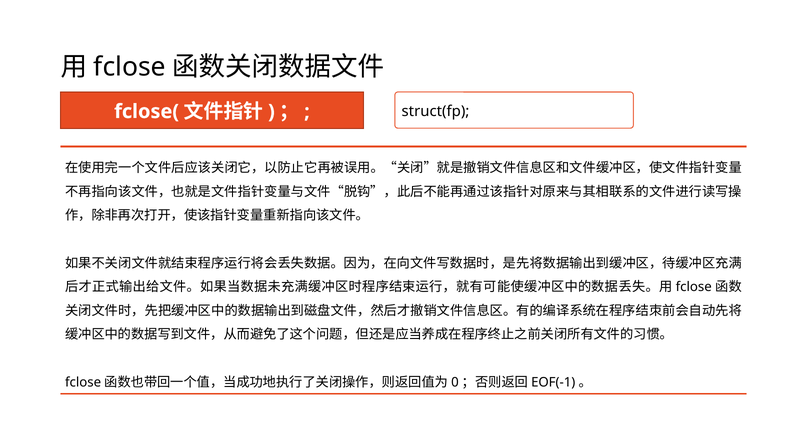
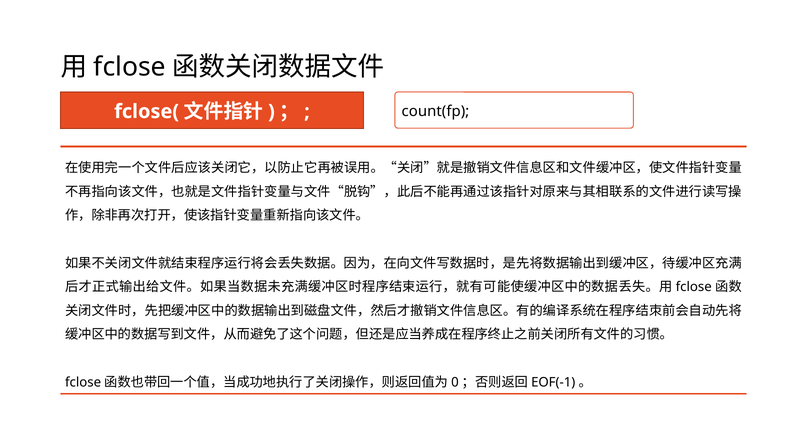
struct(fp: struct(fp -> count(fp
